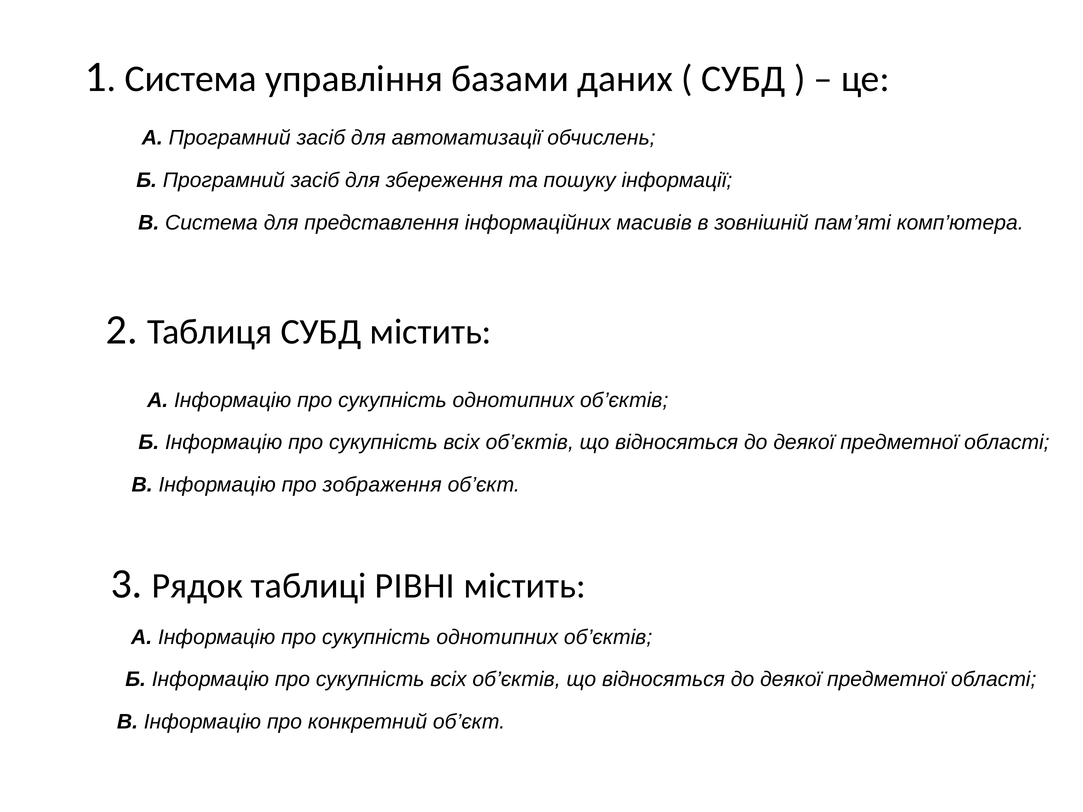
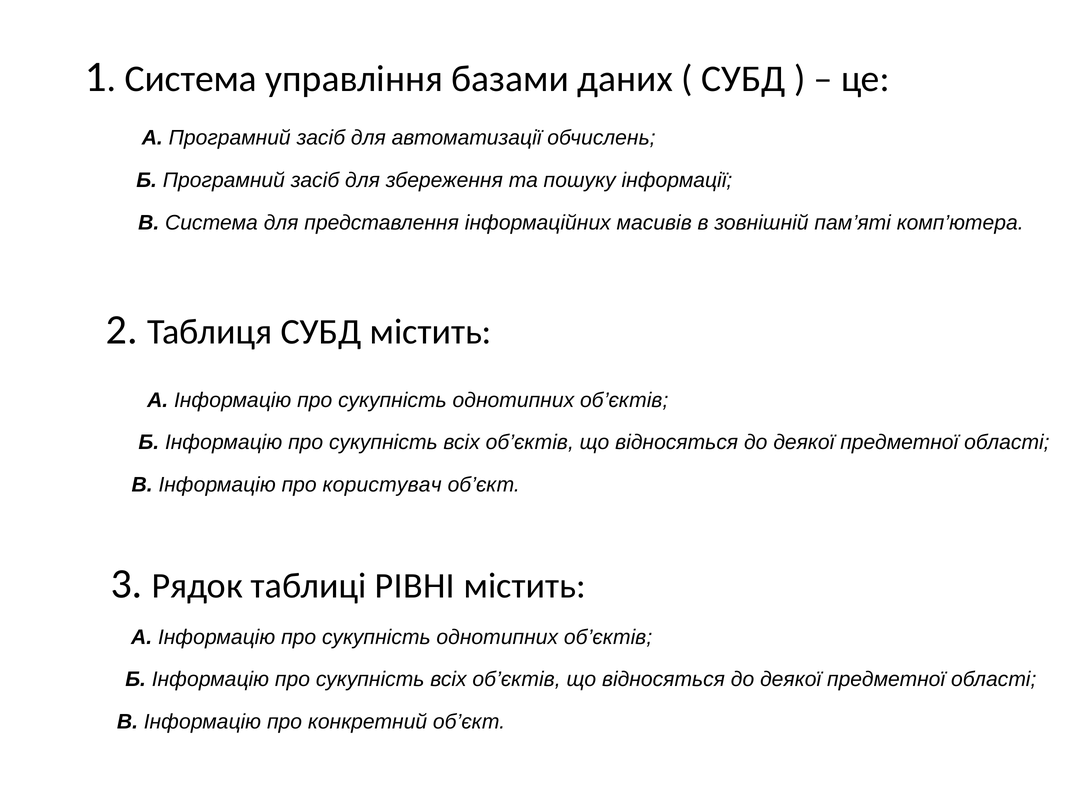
зображення: зображення -> користувач
